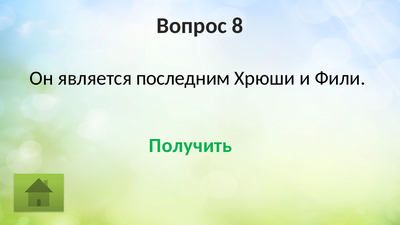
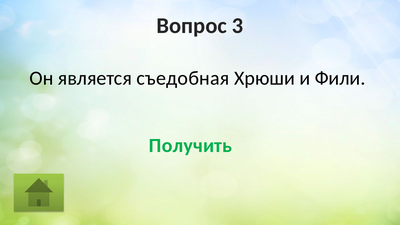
8: 8 -> 3
последним: последним -> съедобная
